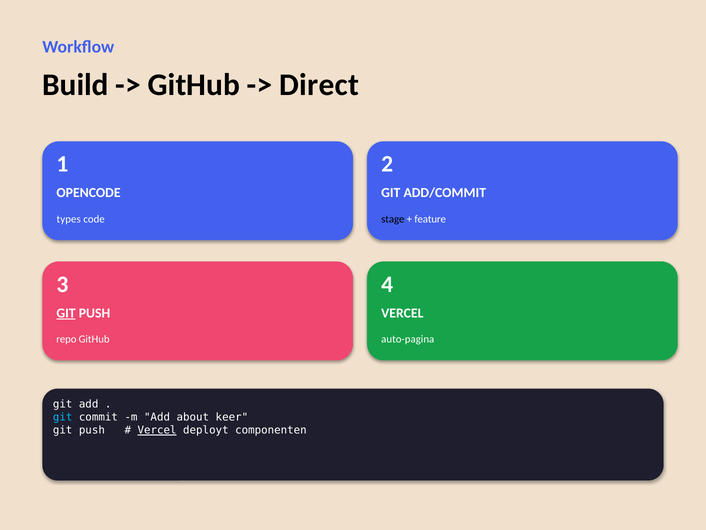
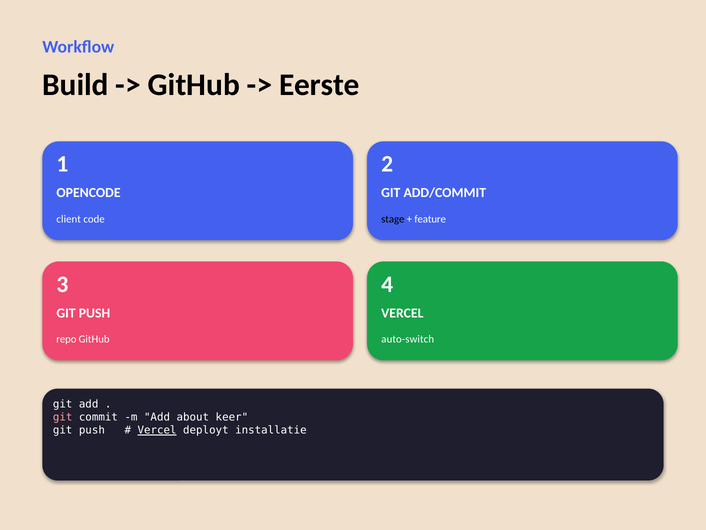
Direct: Direct -> Eerste
types: types -> client
GIT at (66, 313) underline: present -> none
auto-pagina: auto-pagina -> auto-switch
git at (63, 417) colour: light blue -> pink
componenten: componenten -> installatie
